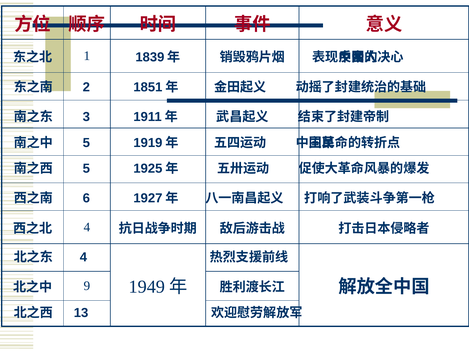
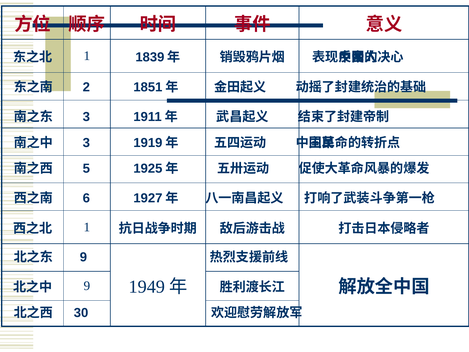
5 at (86, 143): 5 -> 3
4 at (87, 227): 4 -> 1
4 at (83, 257): 4 -> 9
13: 13 -> 30
